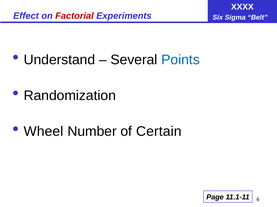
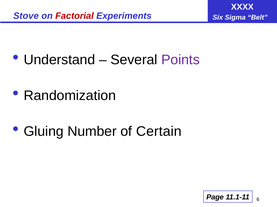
Effect: Effect -> Stove
Points colour: blue -> purple
Wheel: Wheel -> Gluing
